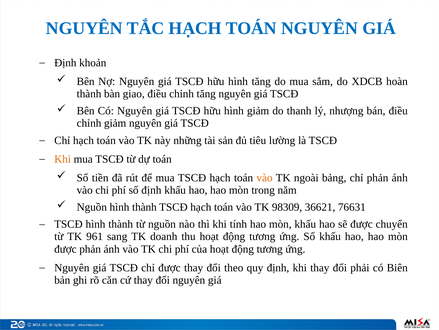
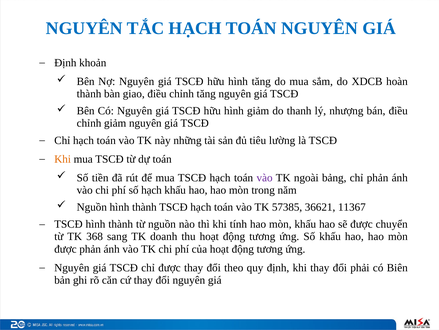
vào at (265, 177) colour: orange -> purple
số định: định -> hạch
98309: 98309 -> 57385
76631: 76631 -> 11367
961: 961 -> 368
